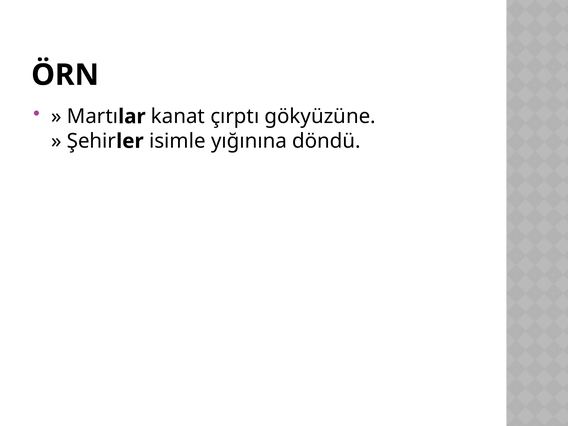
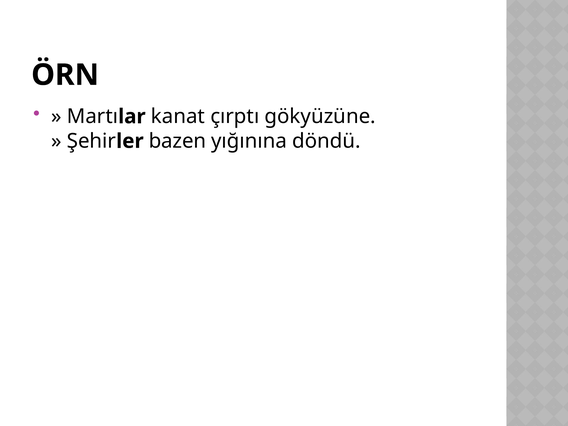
isimle: isimle -> bazen
